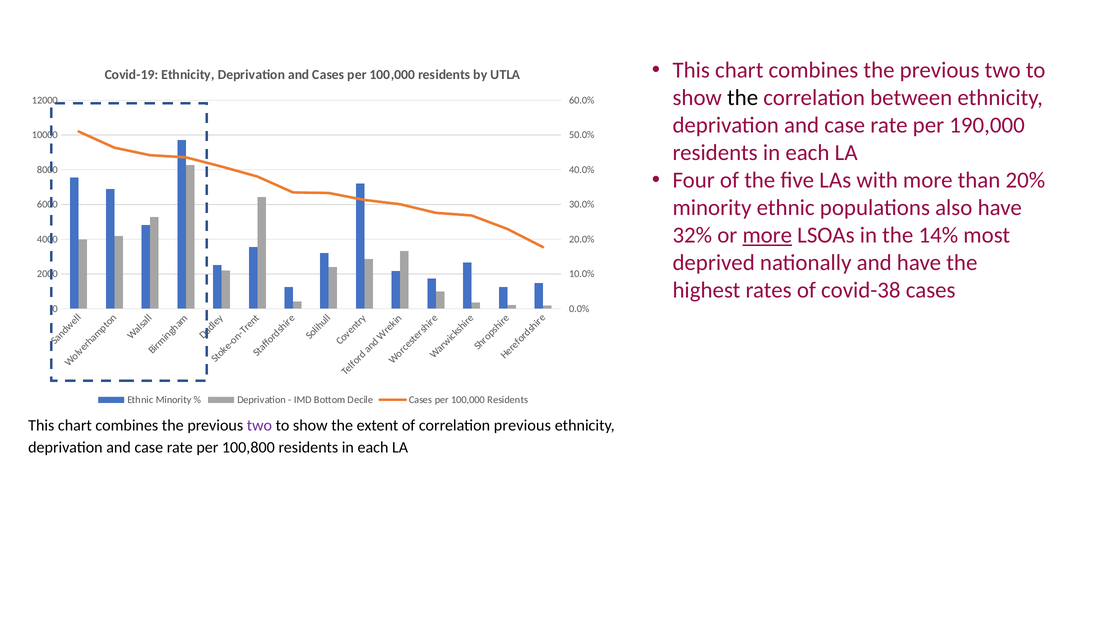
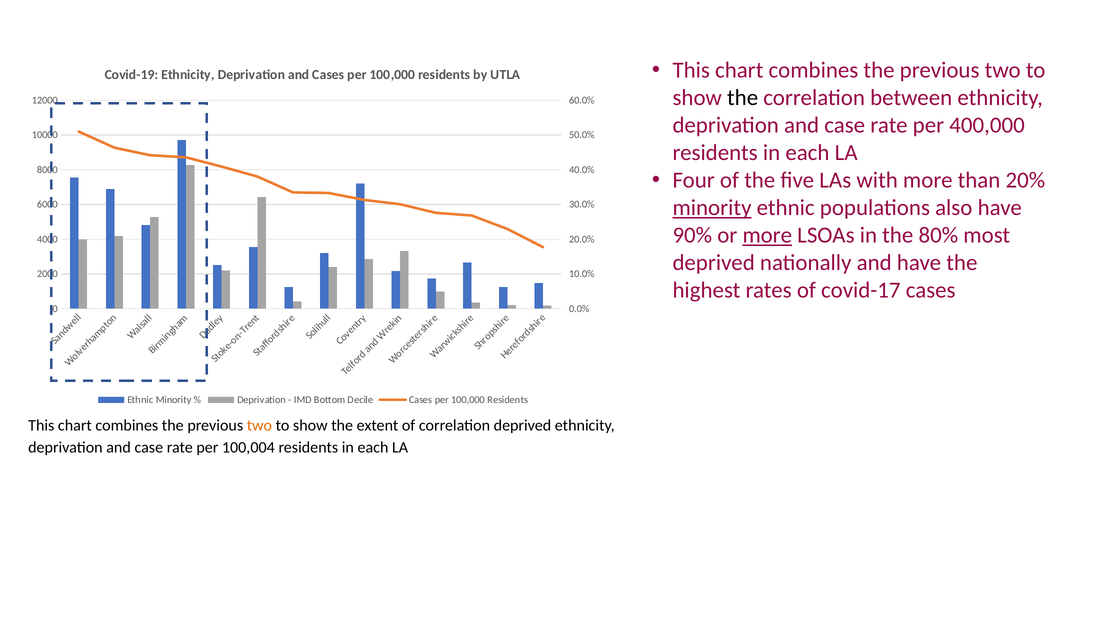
190,000: 190,000 -> 400,000
minority at (712, 208) underline: none -> present
32%: 32% -> 90%
14%: 14% -> 80%
covid-38: covid-38 -> covid-17
two at (259, 426) colour: purple -> orange
correlation previous: previous -> deprived
100,800: 100,800 -> 100,004
